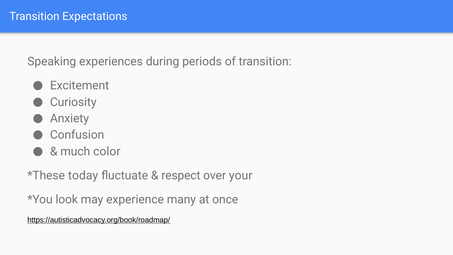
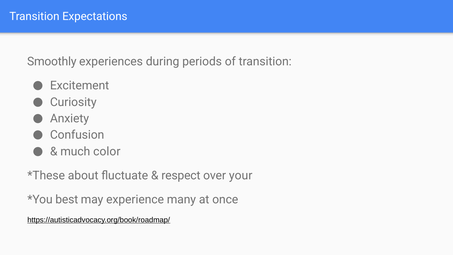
Speaking: Speaking -> Smoothly
today: today -> about
look: look -> best
